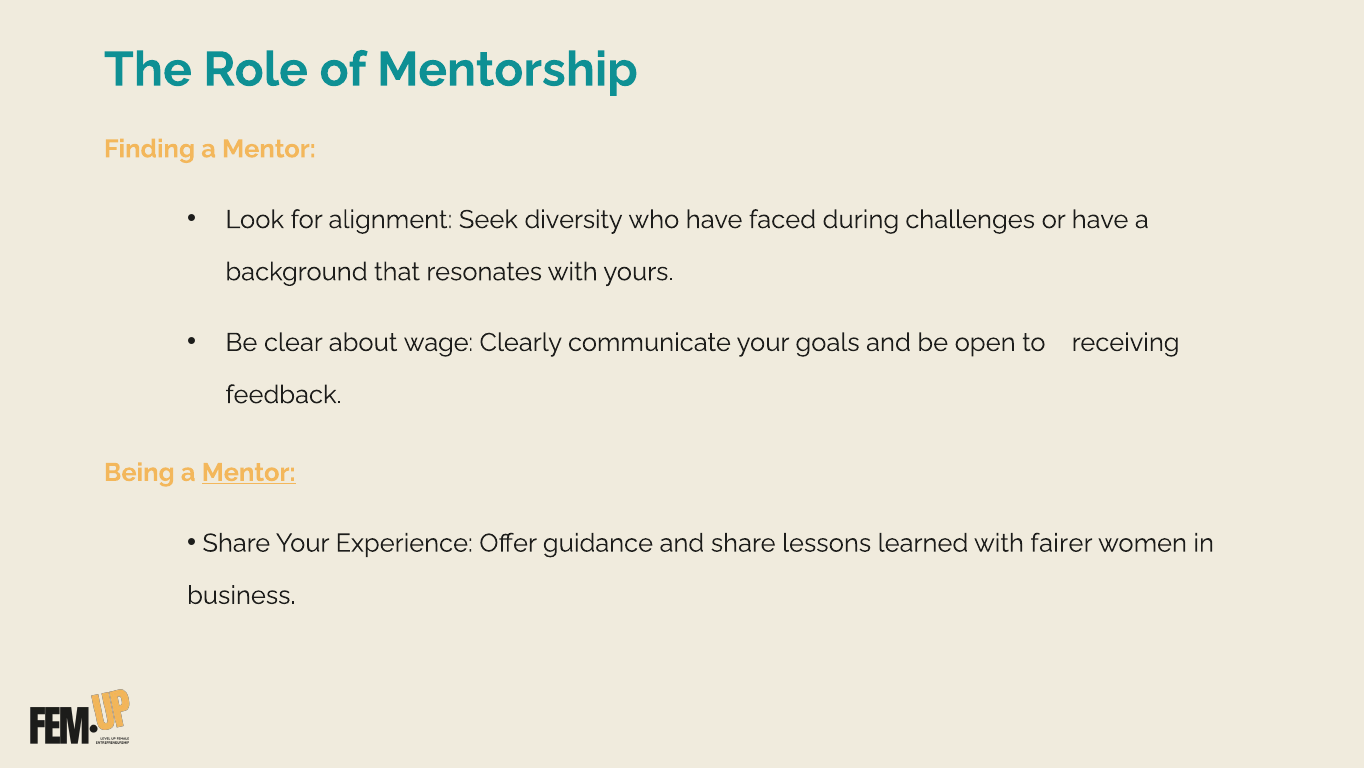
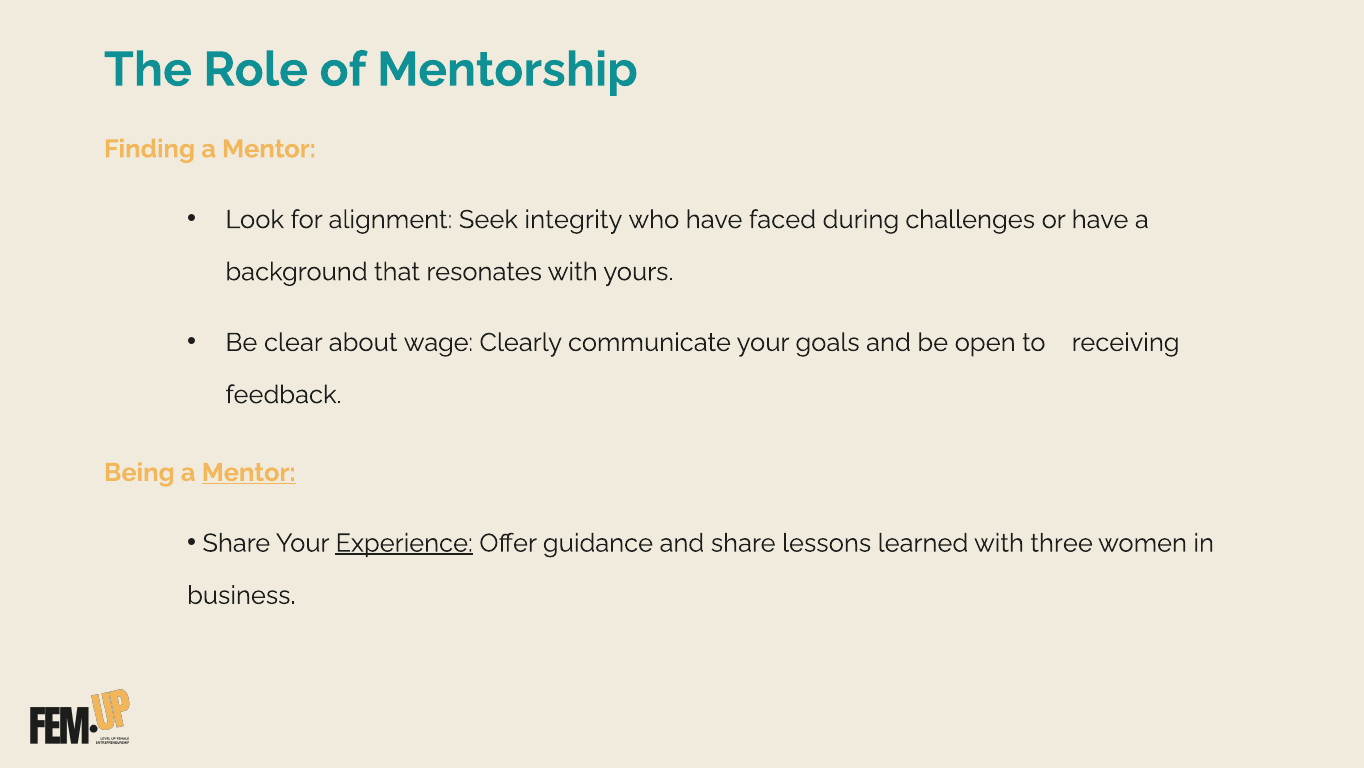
diversity: diversity -> integrity
Experience underline: none -> present
fairer: fairer -> three
